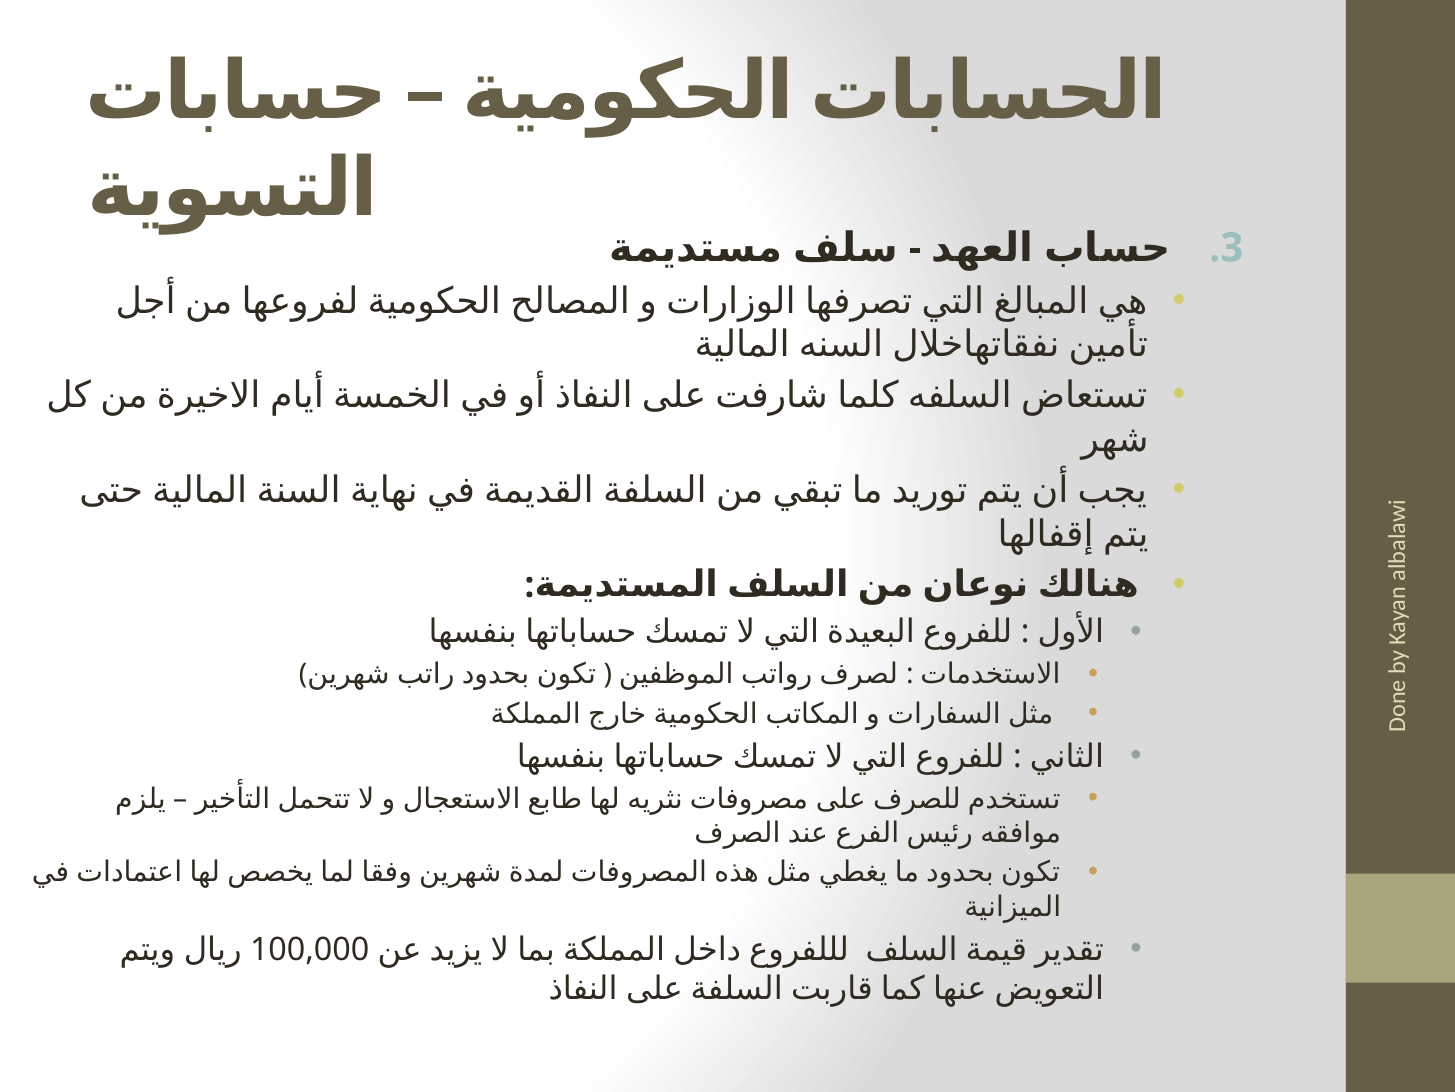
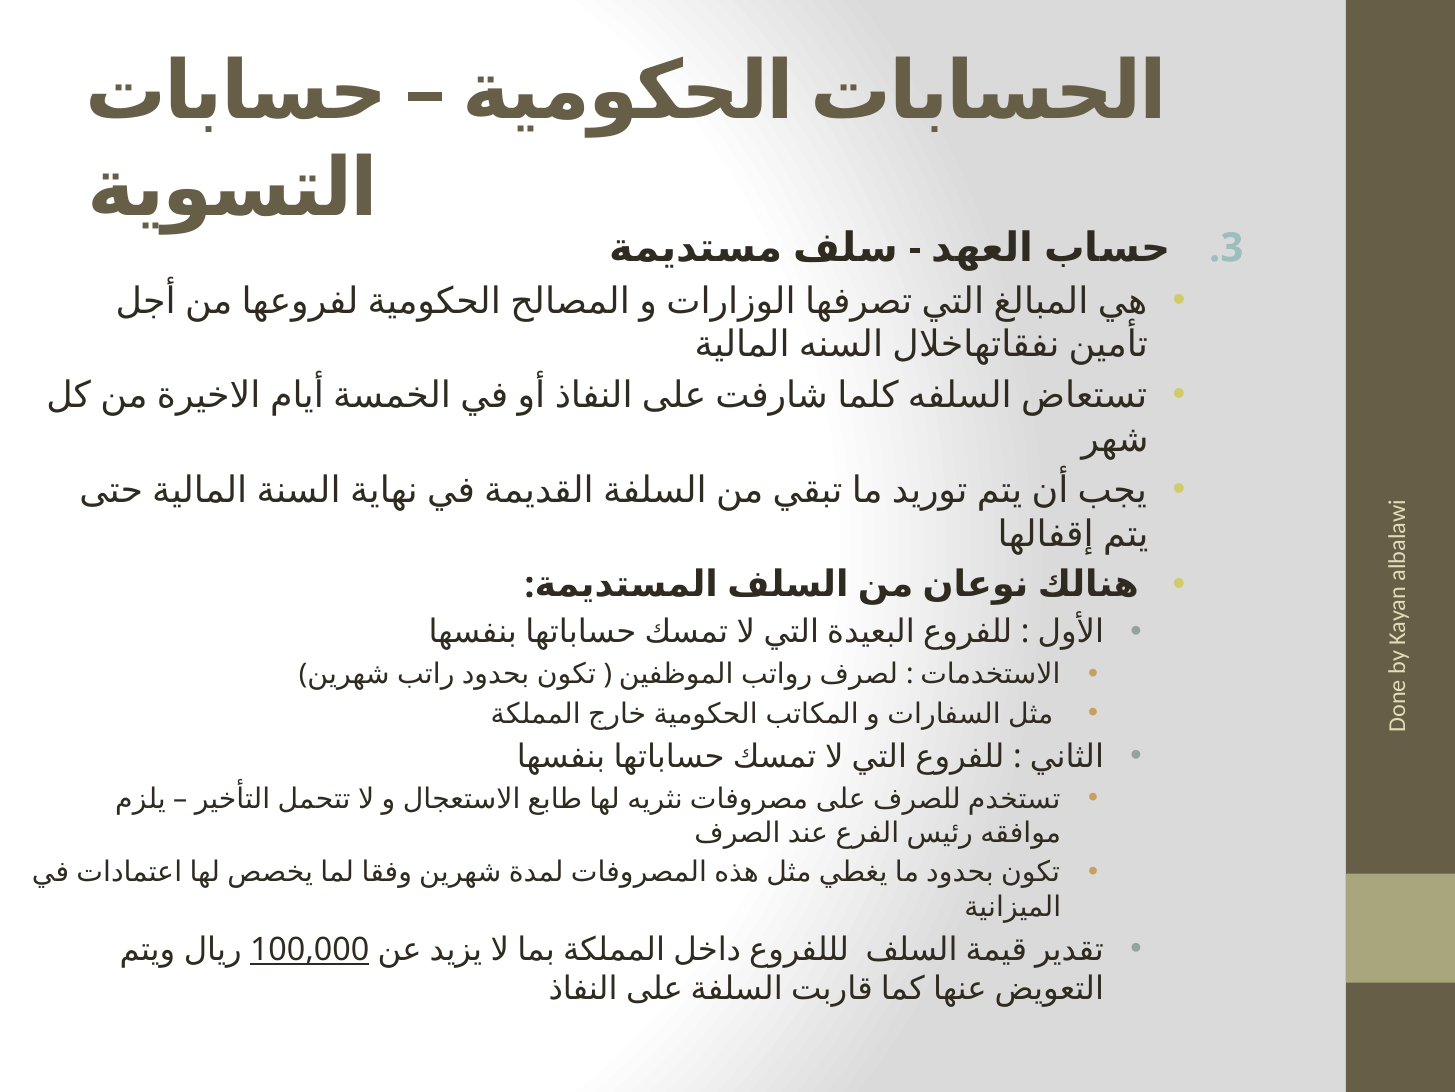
100,000 underline: none -> present
